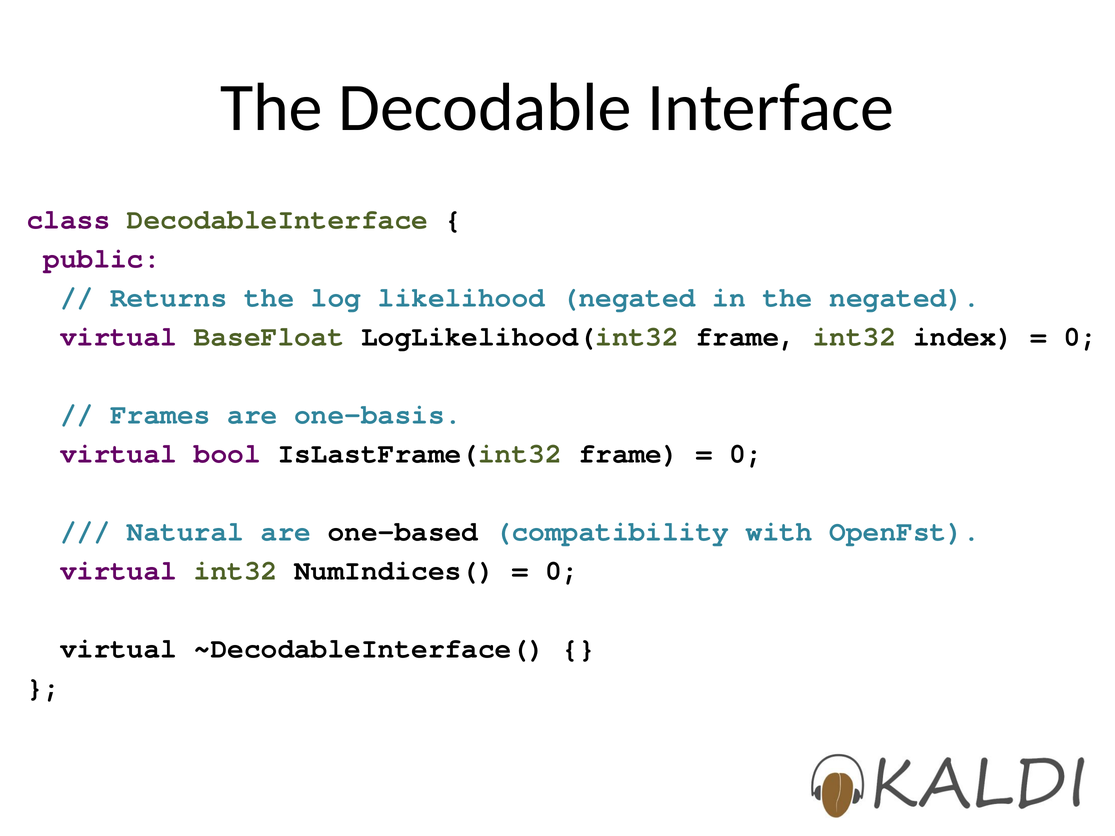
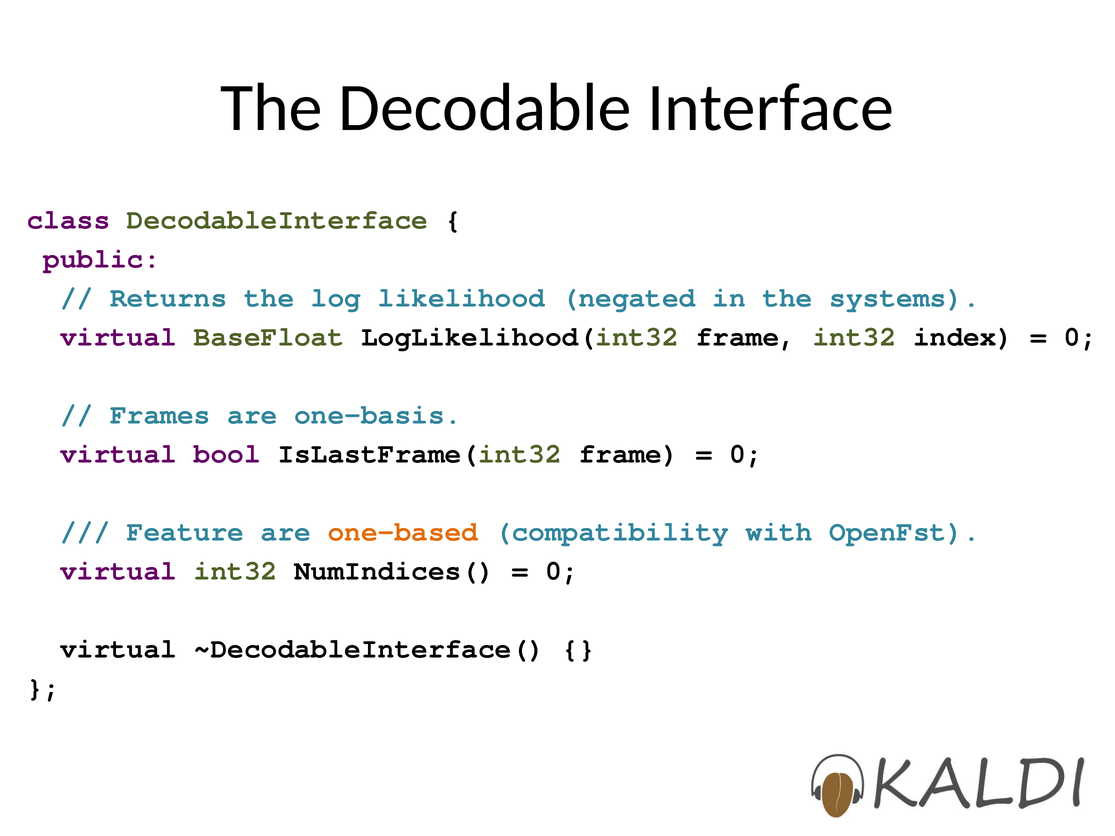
the negated: negated -> systems
Natural: Natural -> Feature
one-based colour: black -> orange
